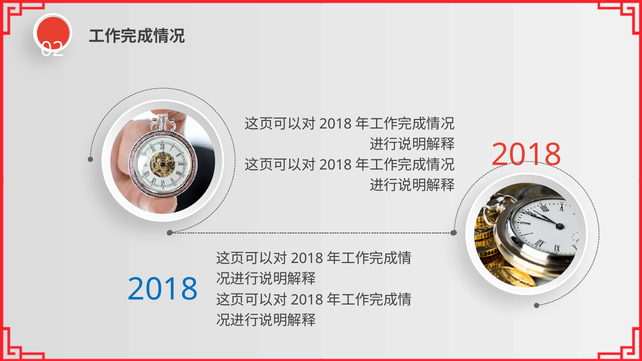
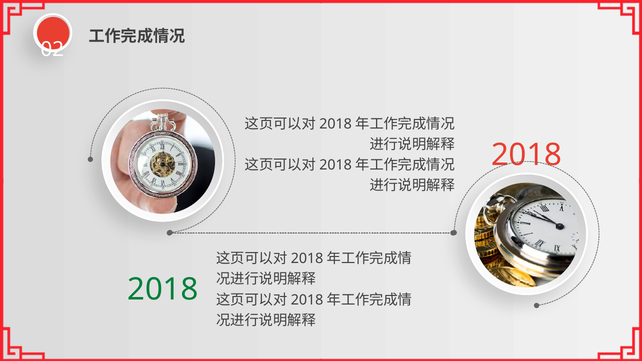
2018 at (163, 290) colour: blue -> green
